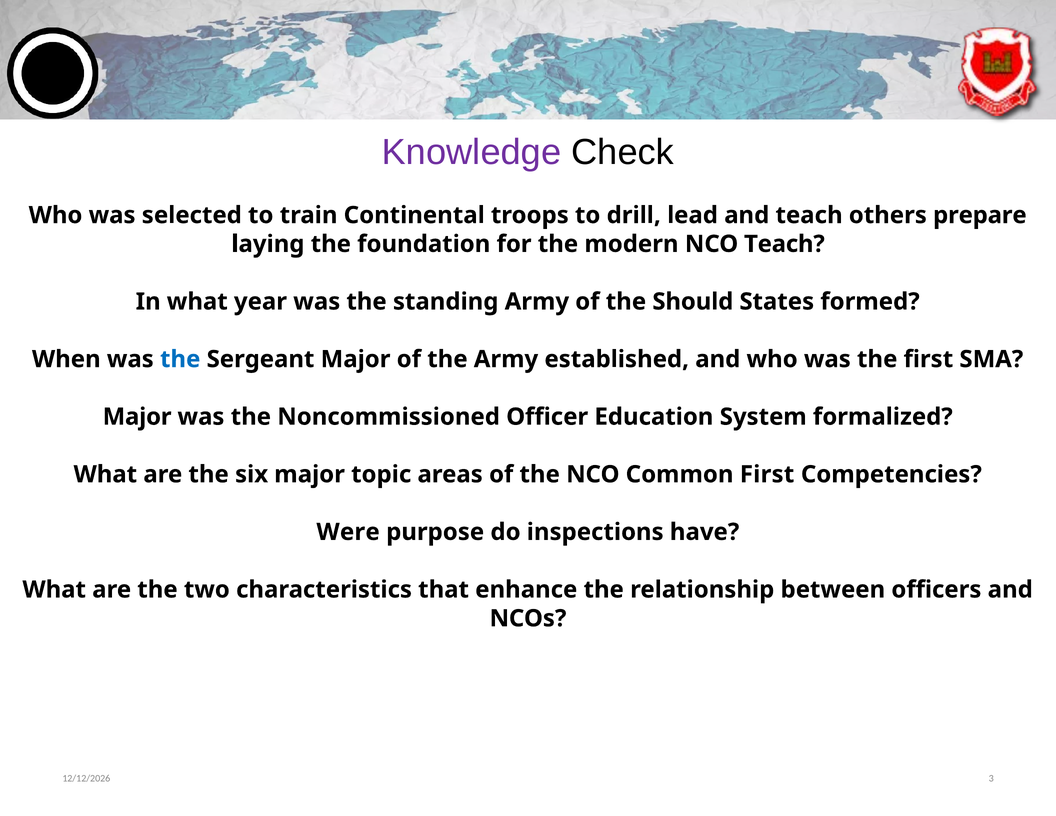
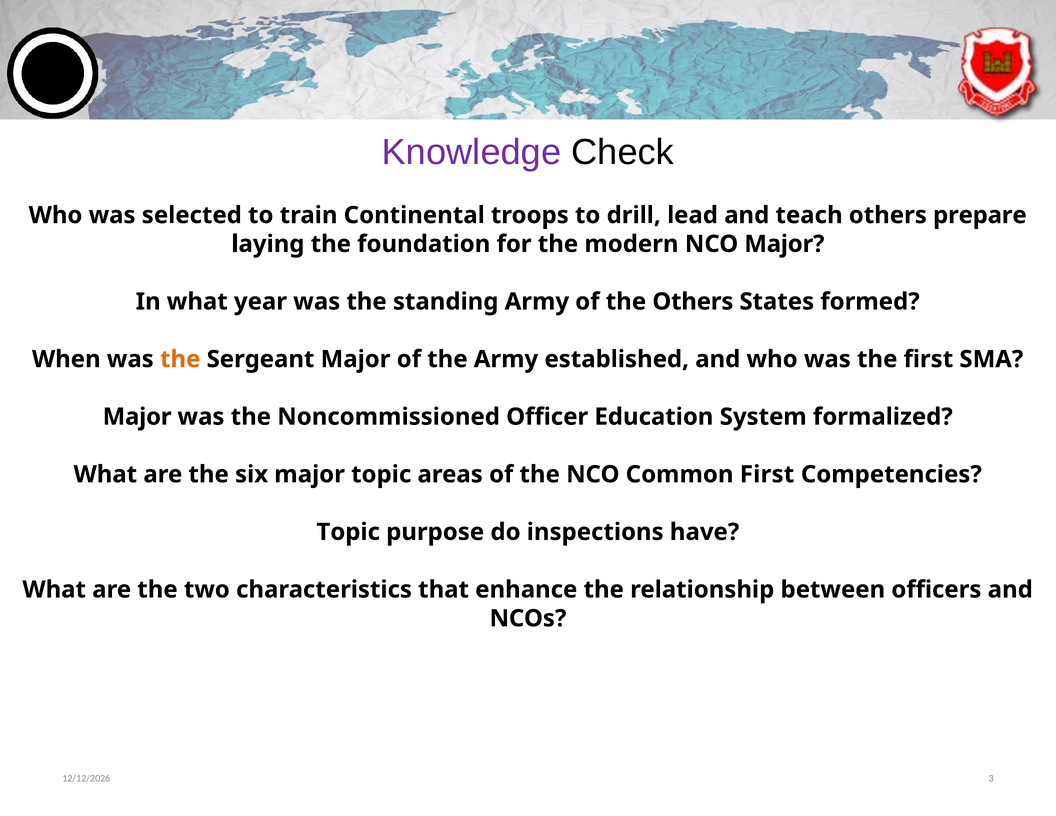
NCO Teach: Teach -> Major
the Should: Should -> Others
the at (180, 359) colour: blue -> orange
Were at (348, 532): Were -> Topic
